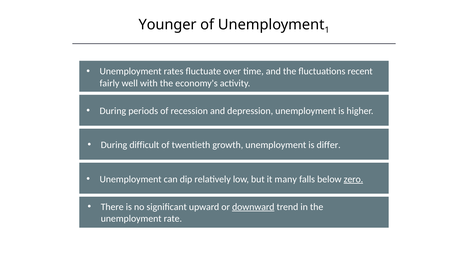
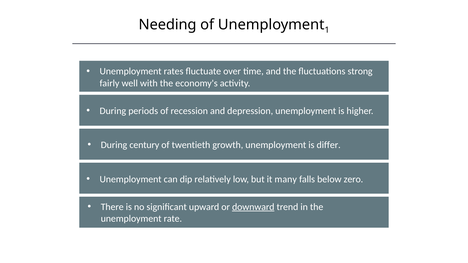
Younger: Younger -> Needing
recent: recent -> strong
difficult: difficult -> century
zero underline: present -> none
